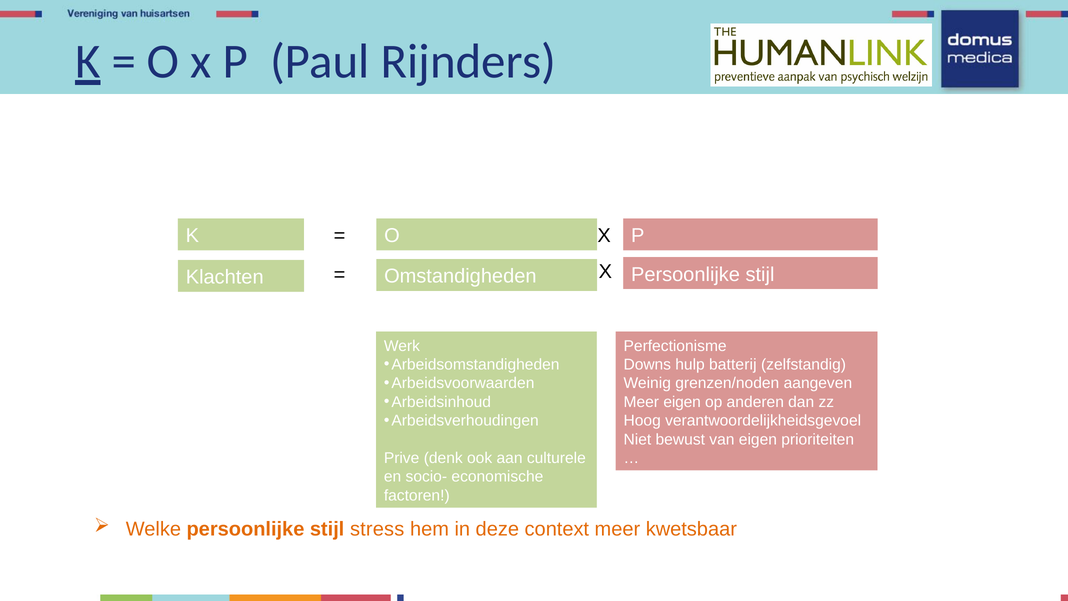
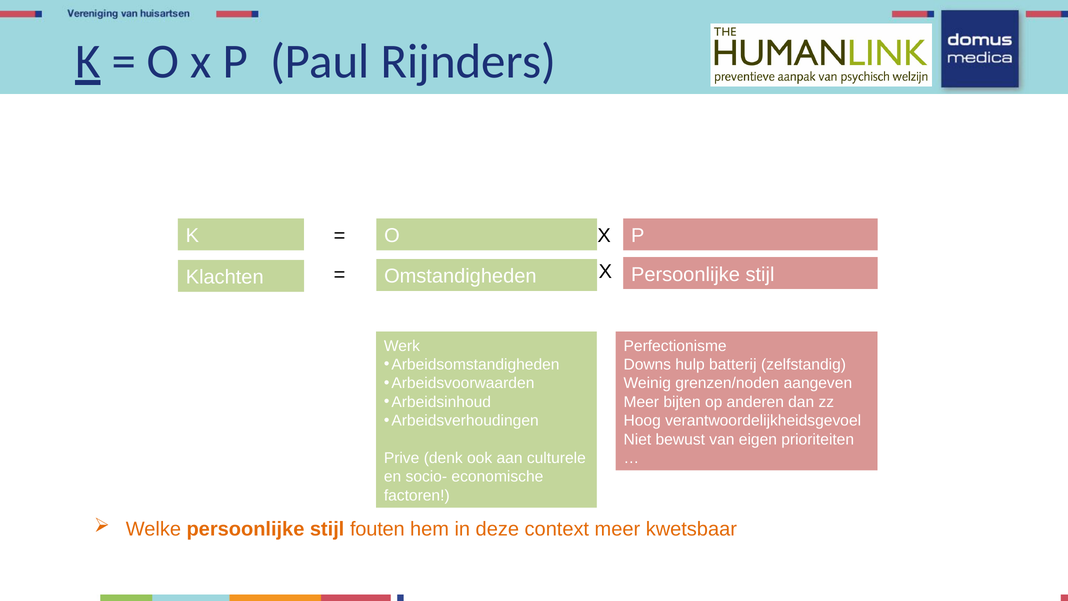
Meer eigen: eigen -> bijten
stress: stress -> fouten
